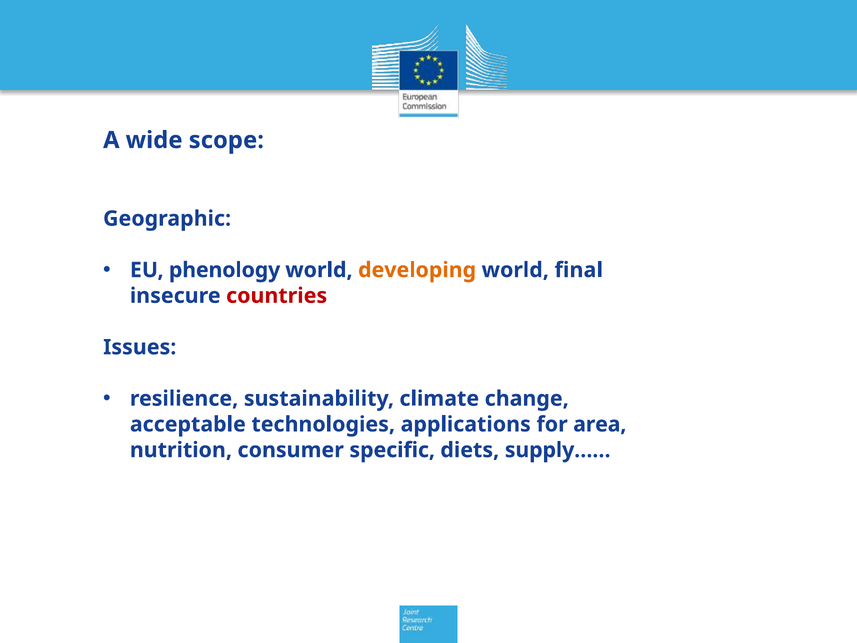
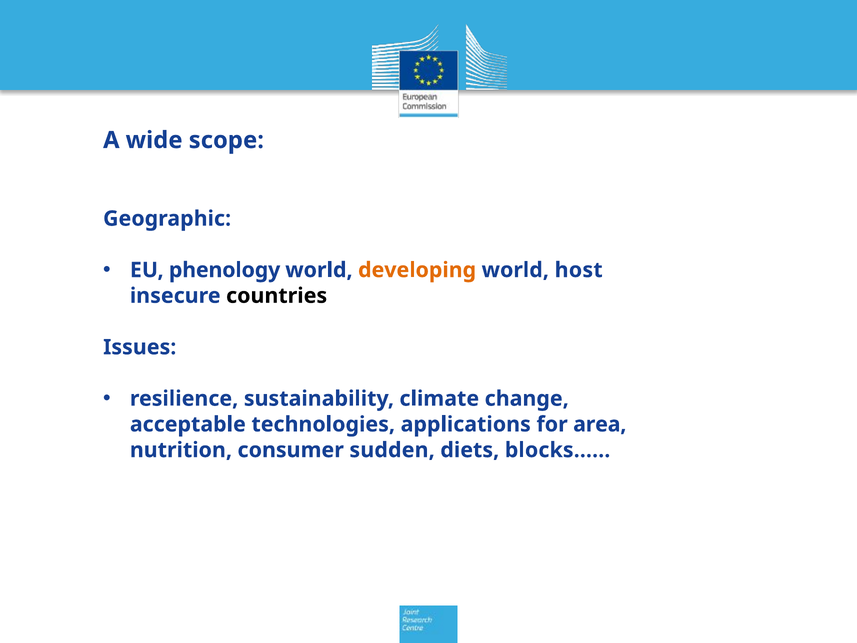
final: final -> host
countries colour: red -> black
specific: specific -> sudden
supply……: supply…… -> blocks……
